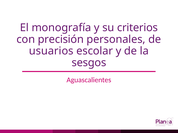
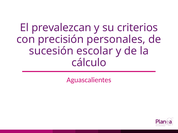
monografía: monografía -> prevalezcan
usuarios: usuarios -> sucesión
sesgos: sesgos -> cálculo
